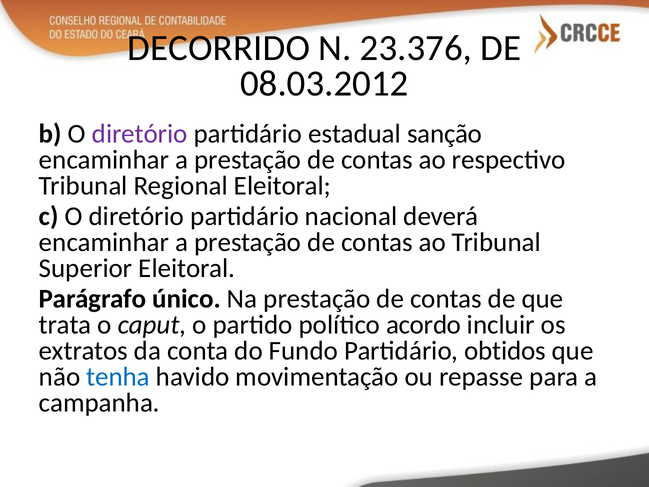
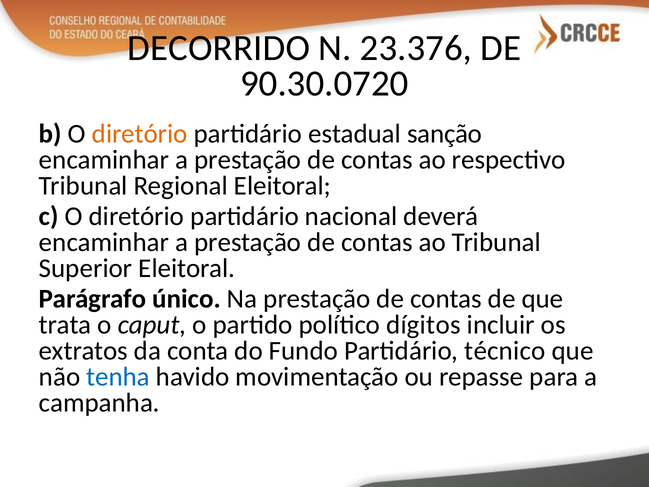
08.03.2012: 08.03.2012 -> 90.30.0720
diretório at (140, 134) colour: purple -> orange
acordo: acordo -> dígitos
obtidos: obtidos -> técnico
